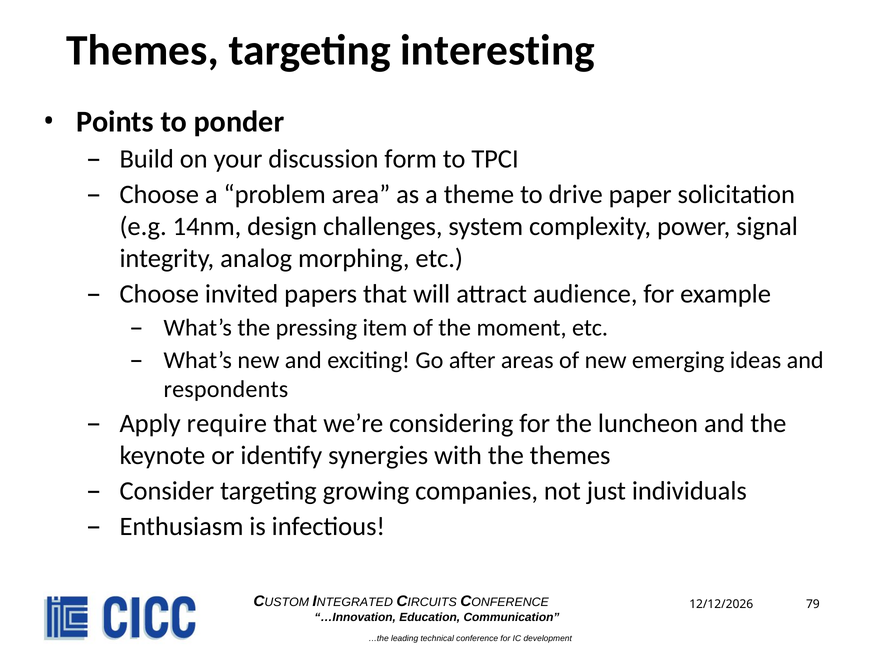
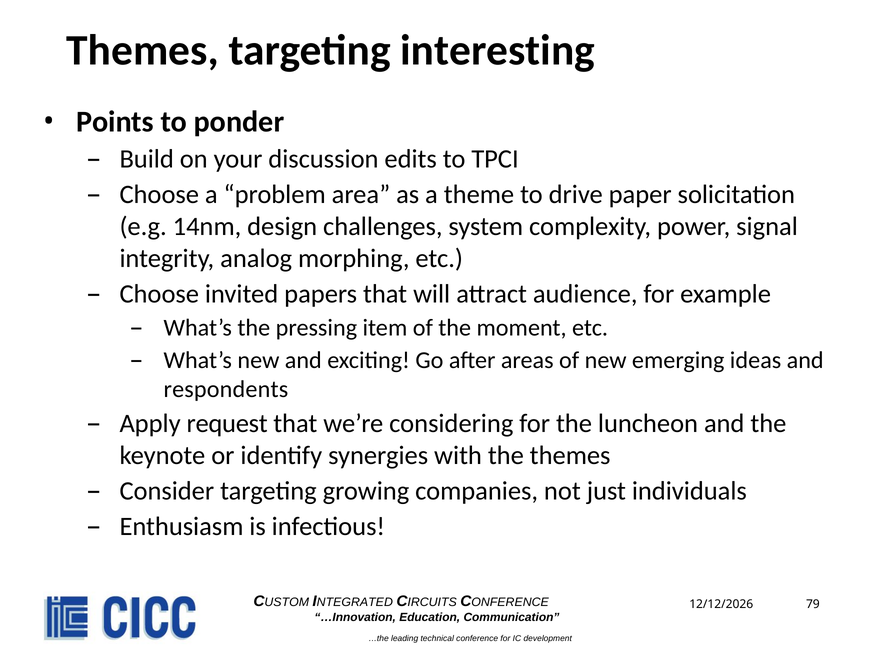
form: form -> edits
require: require -> request
